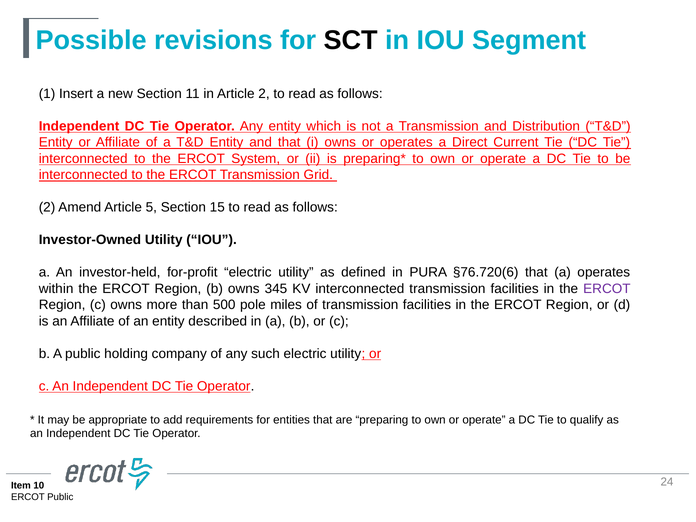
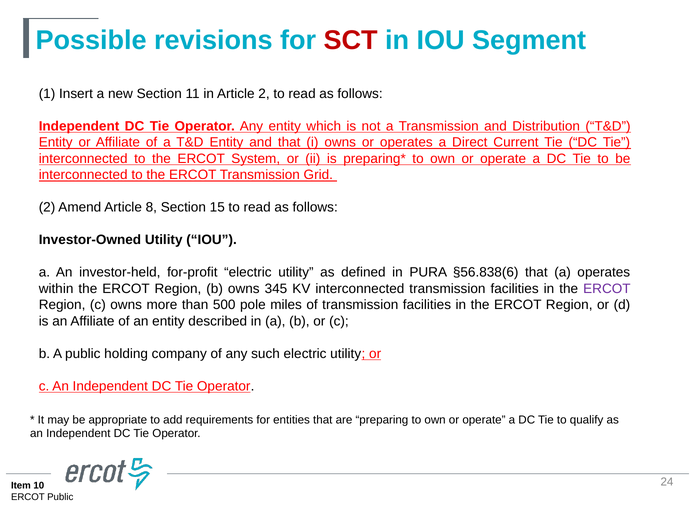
SCT colour: black -> red
5: 5 -> 8
§76.720(6: §76.720(6 -> §56.838(6
